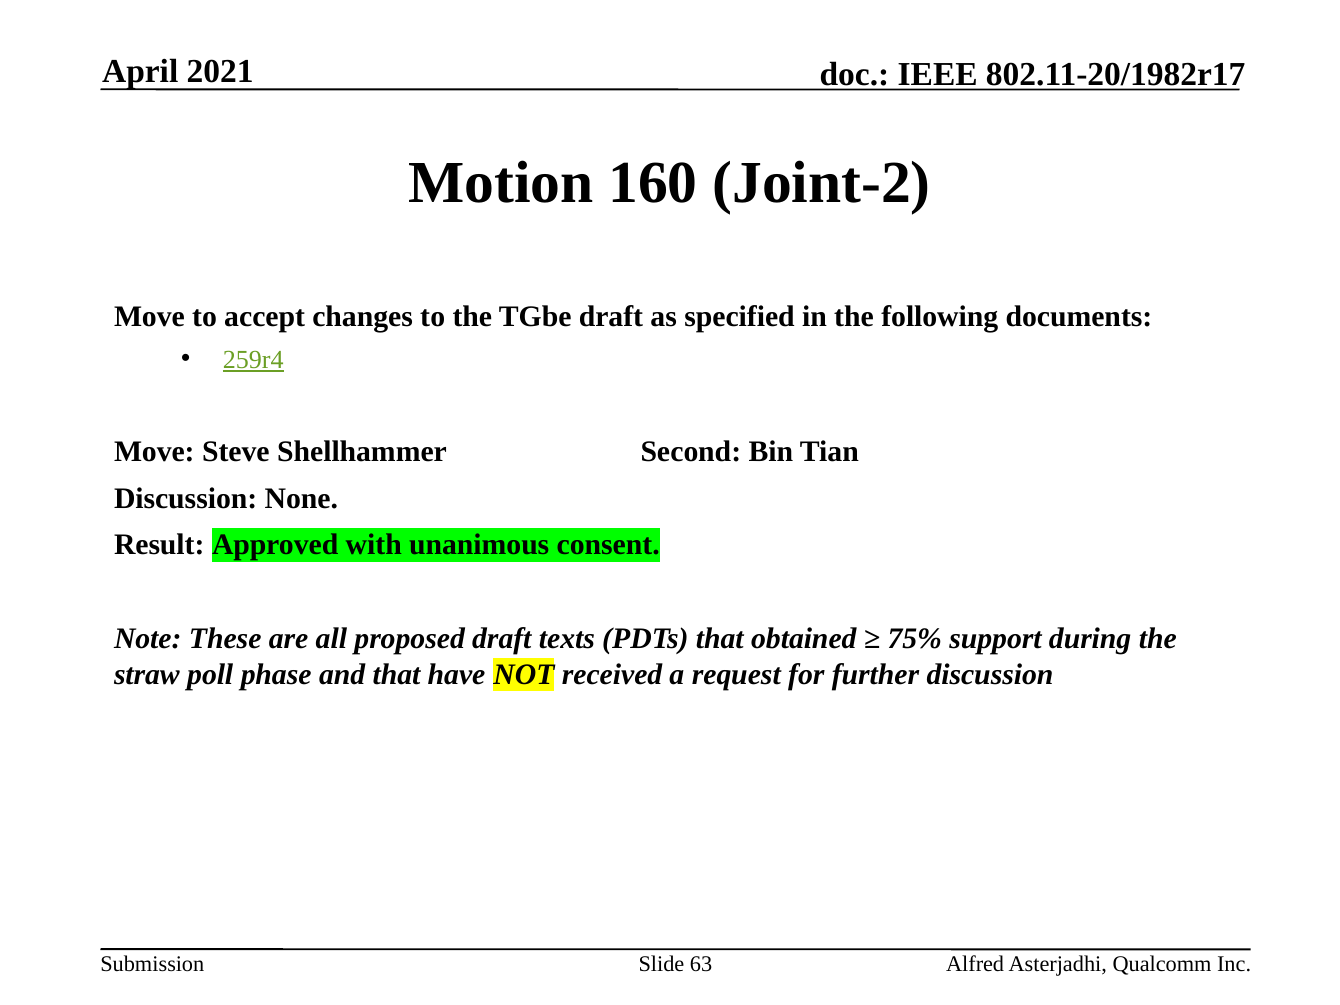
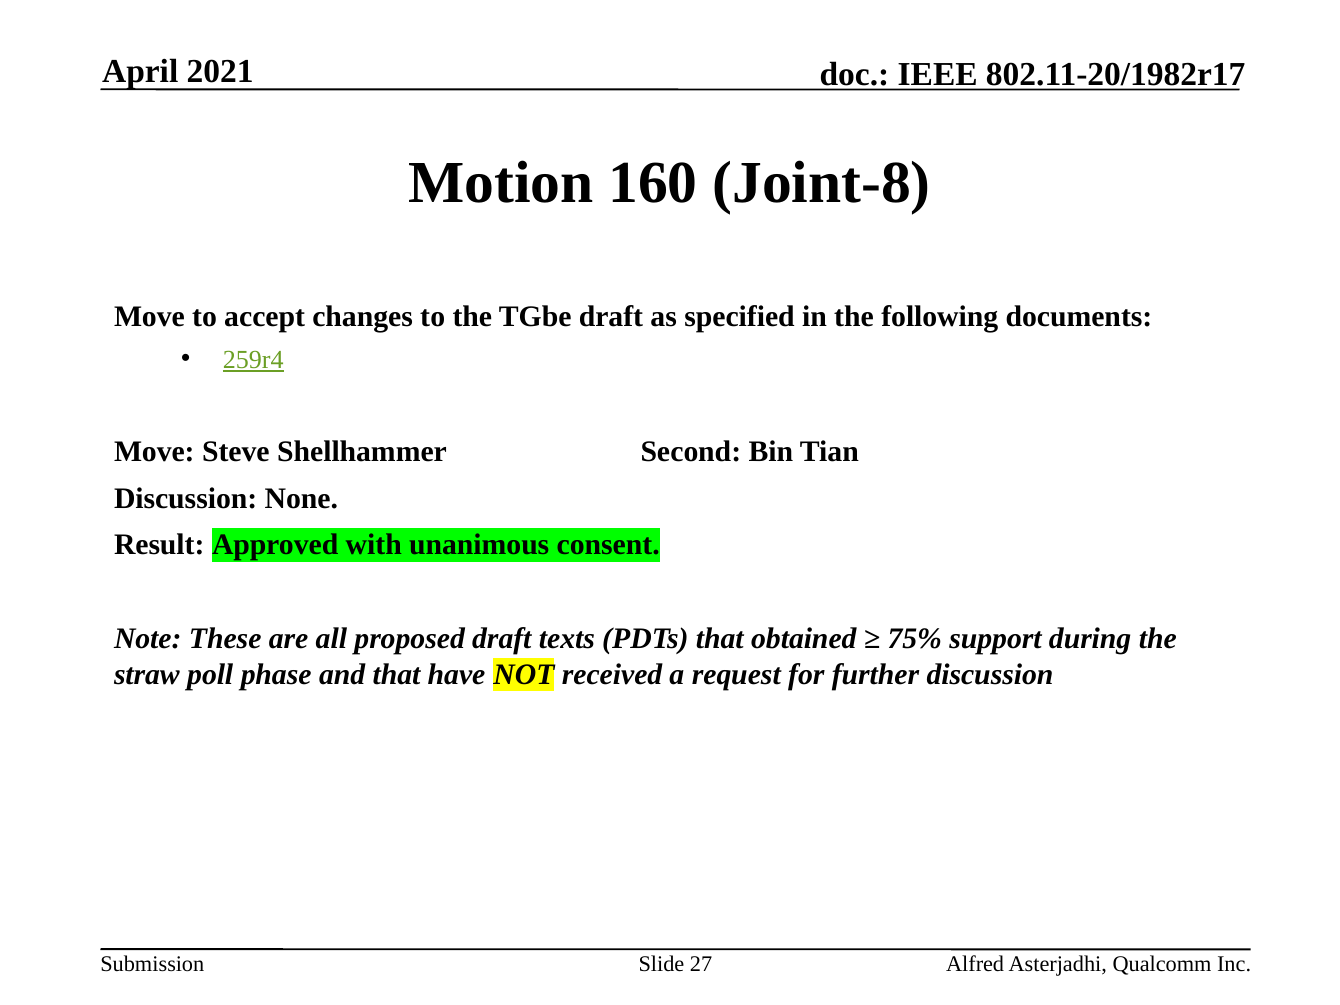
Joint-2: Joint-2 -> Joint-8
63: 63 -> 27
